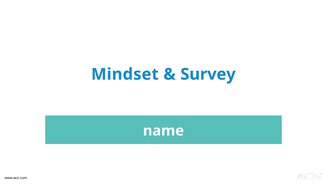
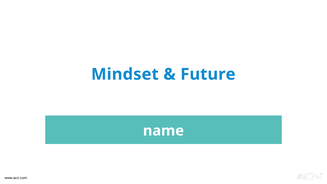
Survey: Survey -> Future
